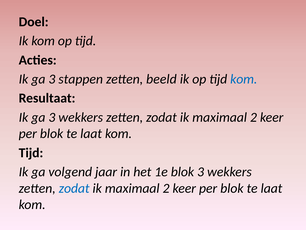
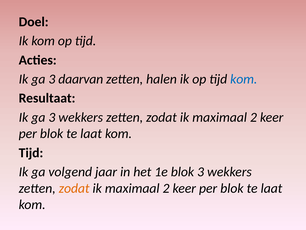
stappen: stappen -> daarvan
beeld: beeld -> halen
zodat at (74, 188) colour: blue -> orange
